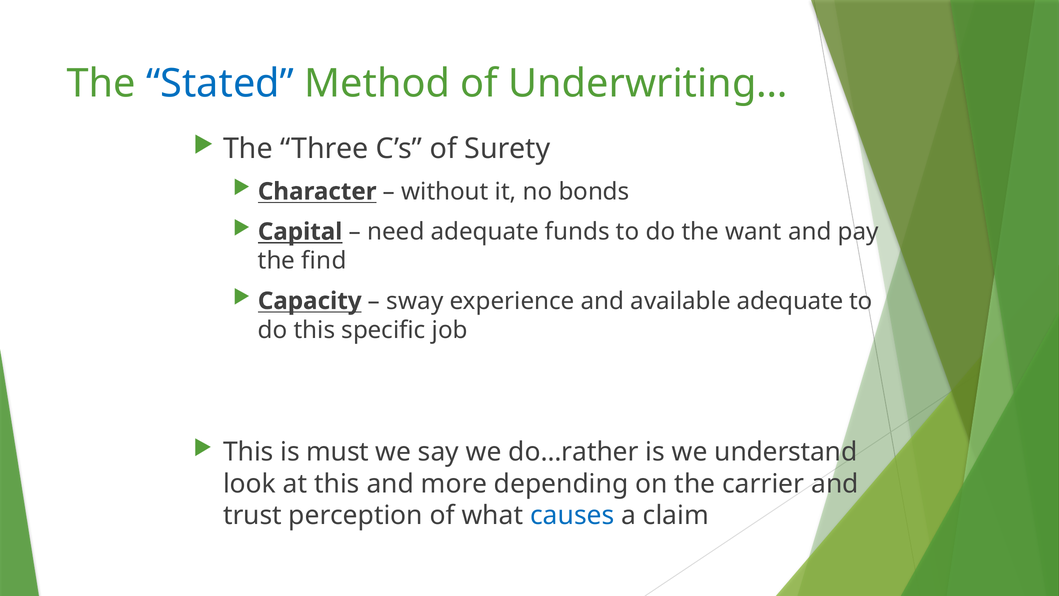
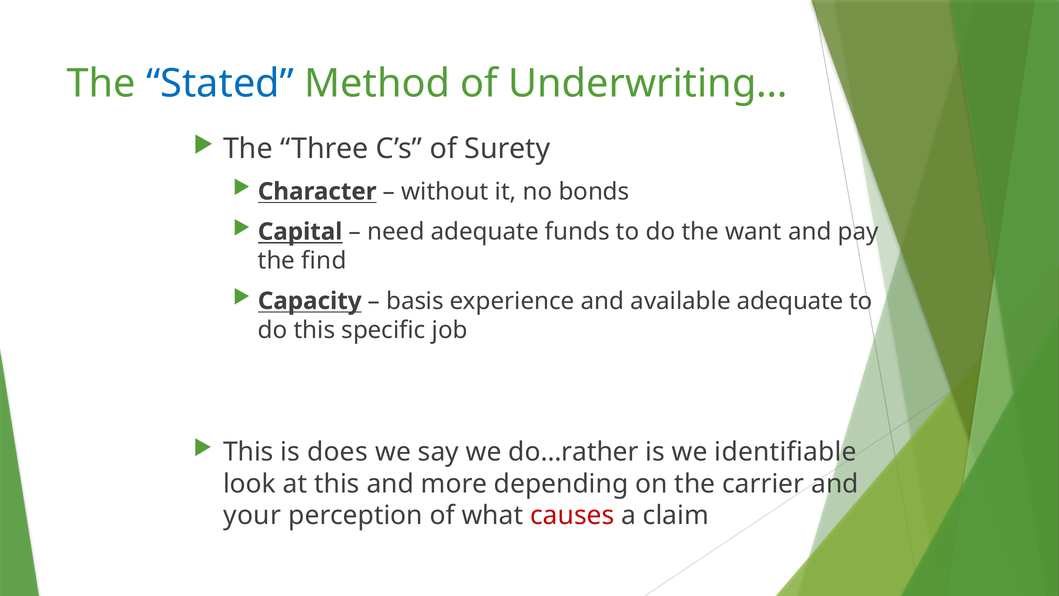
sway: sway -> basis
must: must -> does
understand: understand -> identifiable
trust: trust -> your
causes colour: blue -> red
